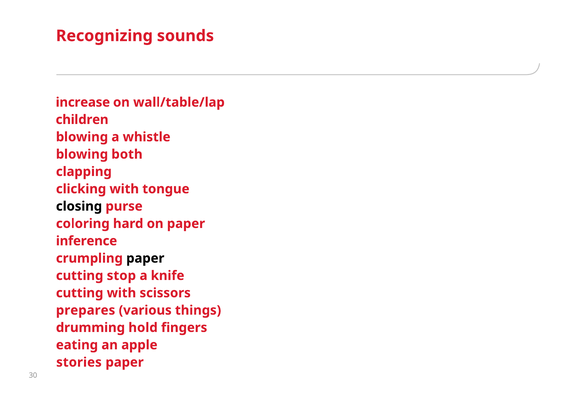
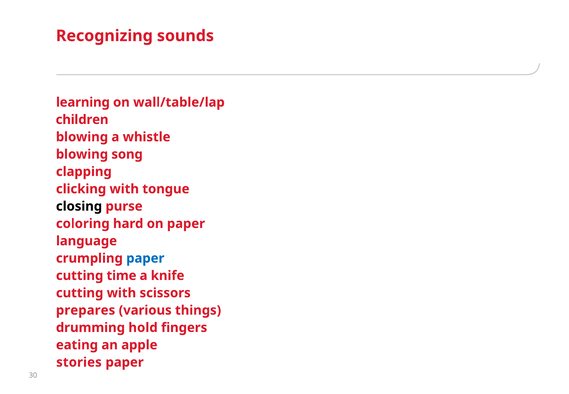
increase: increase -> learning
both: both -> song
inference: inference -> language
paper at (145, 258) colour: black -> blue
stop: stop -> time
